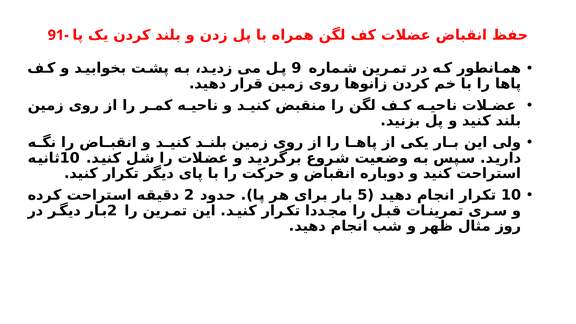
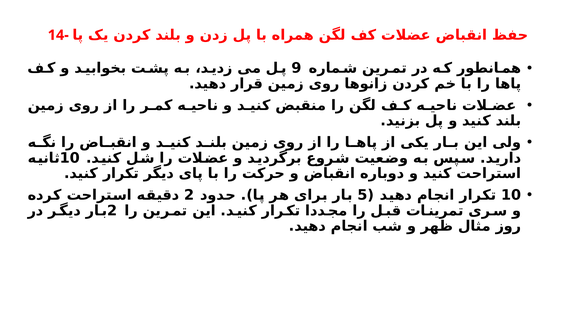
91-: 91- -> 14-
